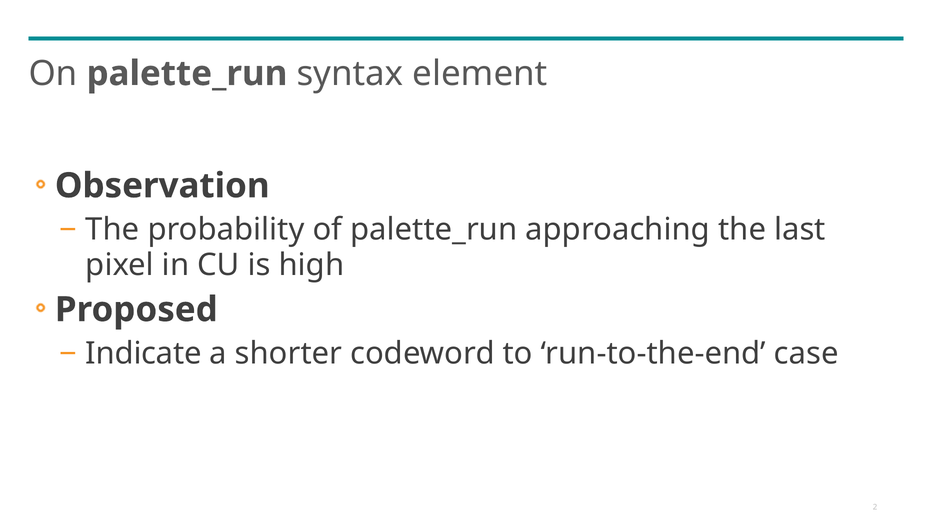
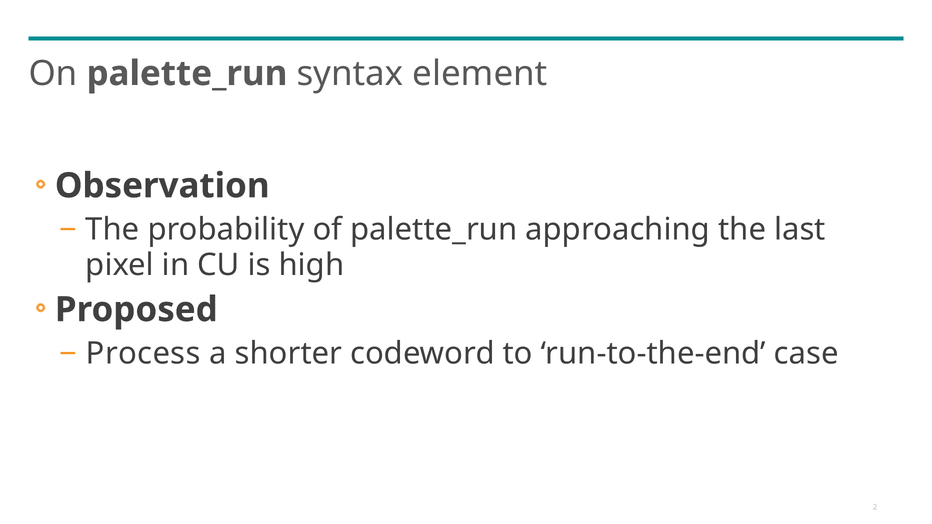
Indicate: Indicate -> Process
